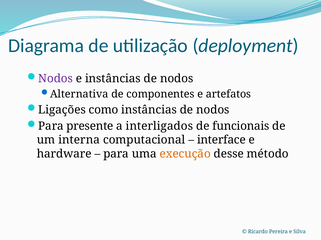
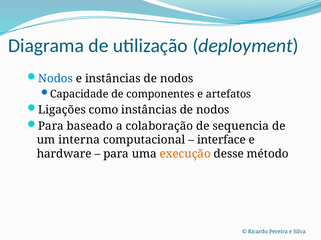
Nodos at (56, 79) colour: purple -> blue
Alternativa: Alternativa -> Capacidade
presente: presente -> baseado
interligados: interligados -> colaboração
funcionais: funcionais -> sequencia
